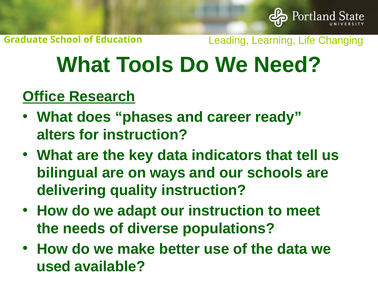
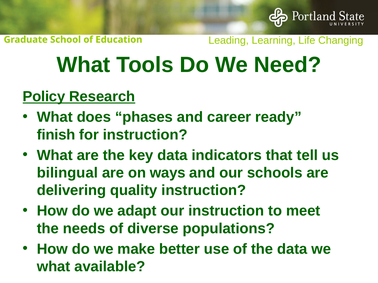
Office: Office -> Policy
alters: alters -> finish
used at (54, 267): used -> what
